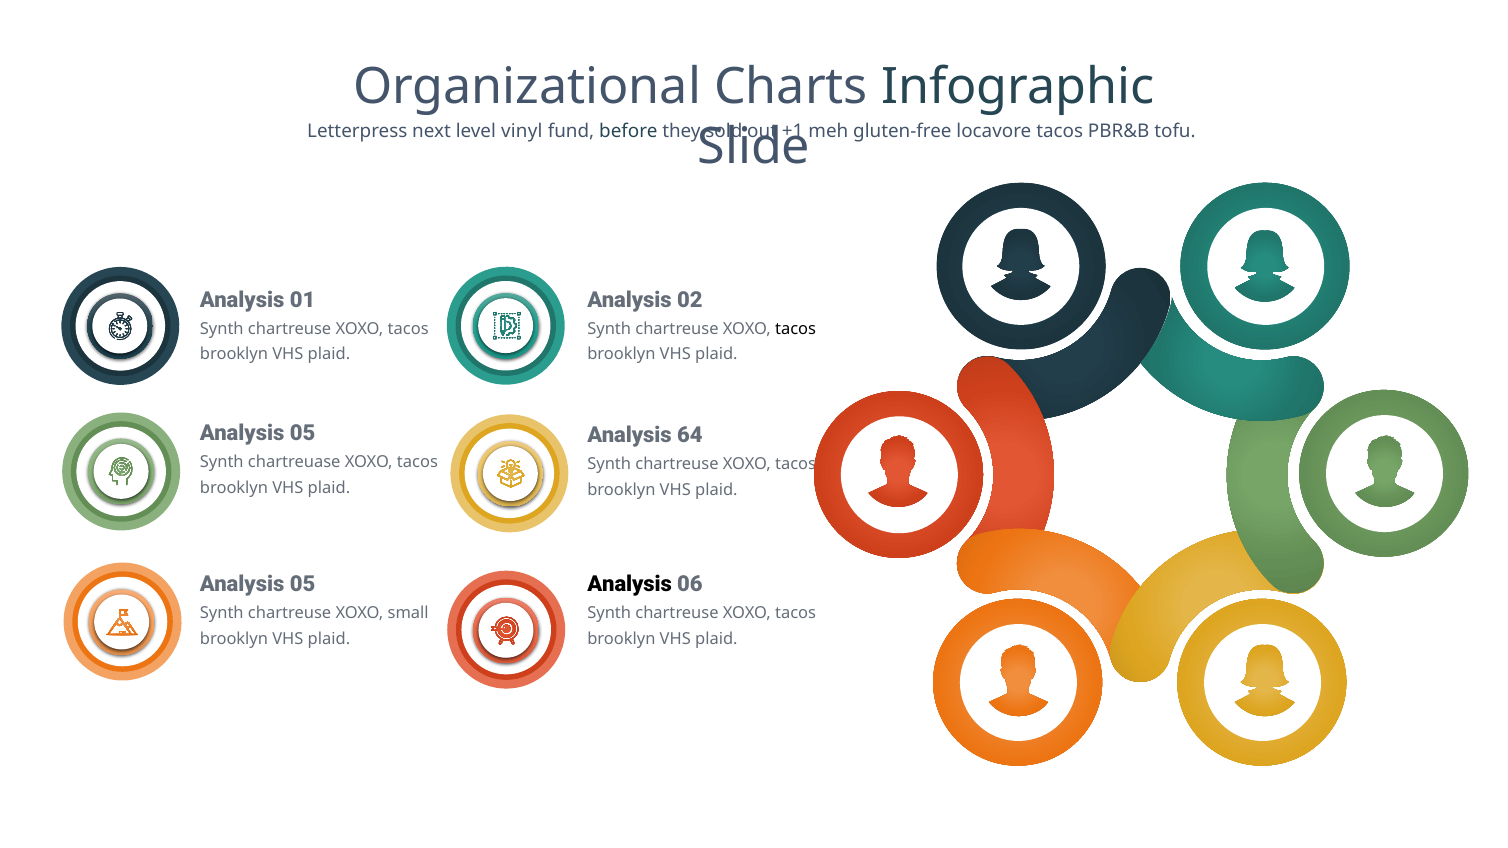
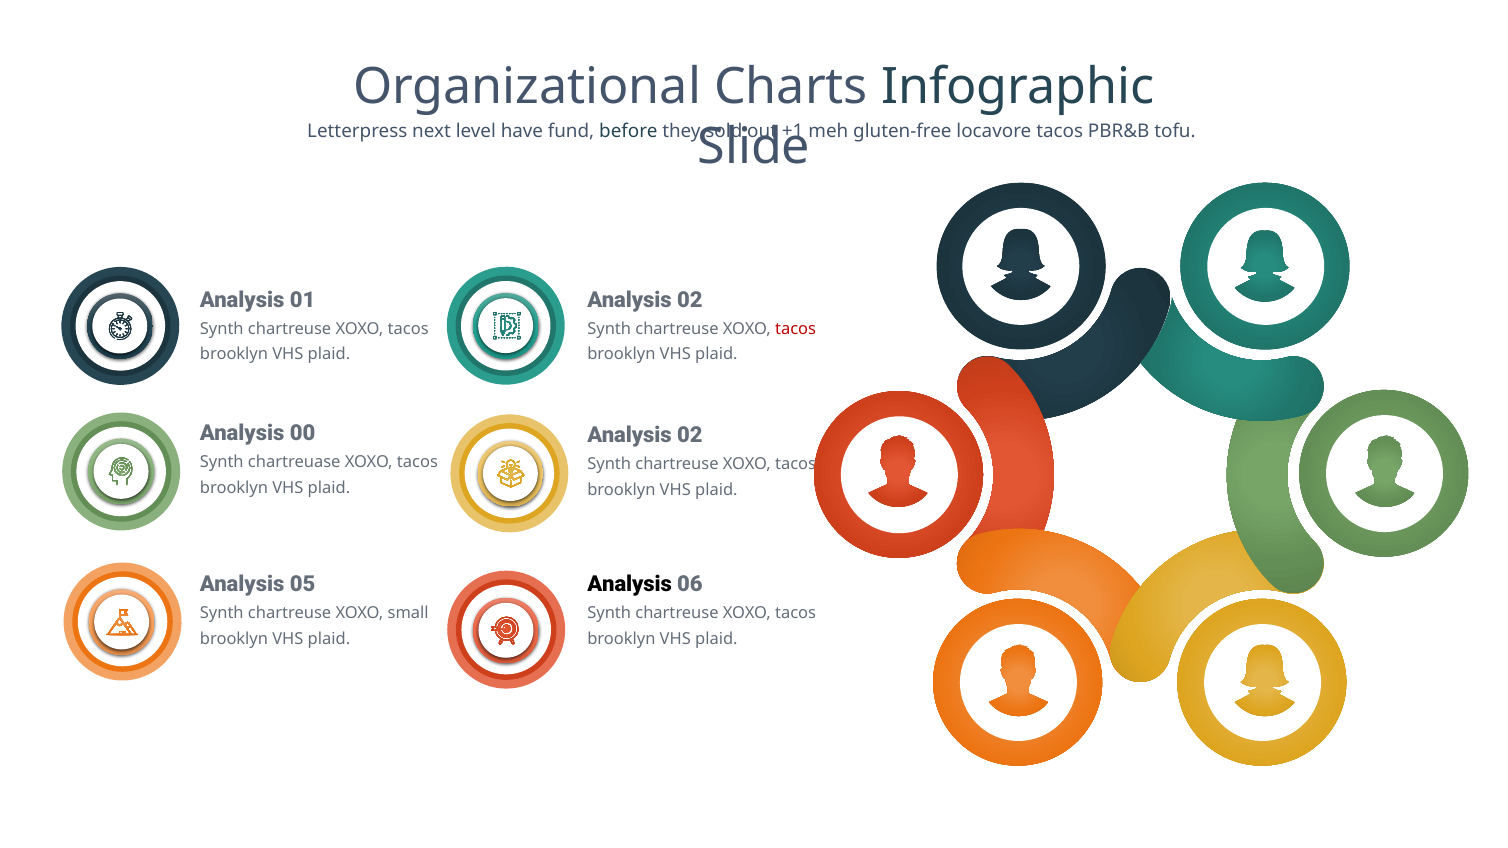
vinyl: vinyl -> have
tacos at (796, 329) colour: black -> red
05 at (303, 434): 05 -> 00
64 at (690, 435): 64 -> 02
